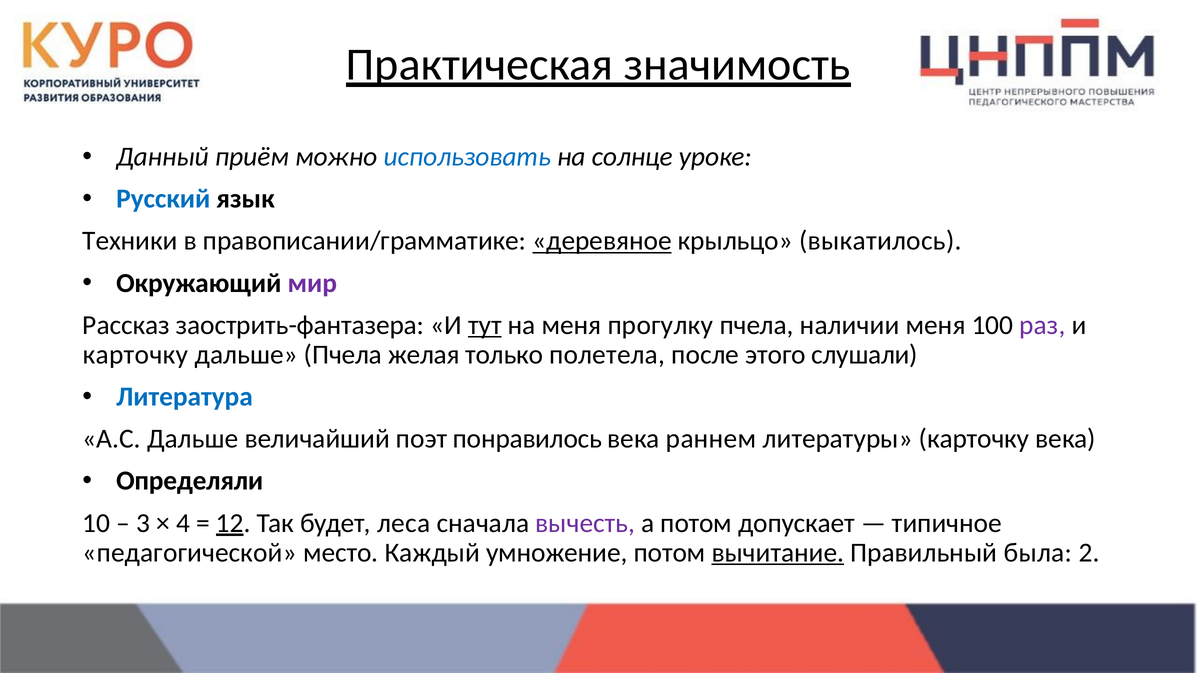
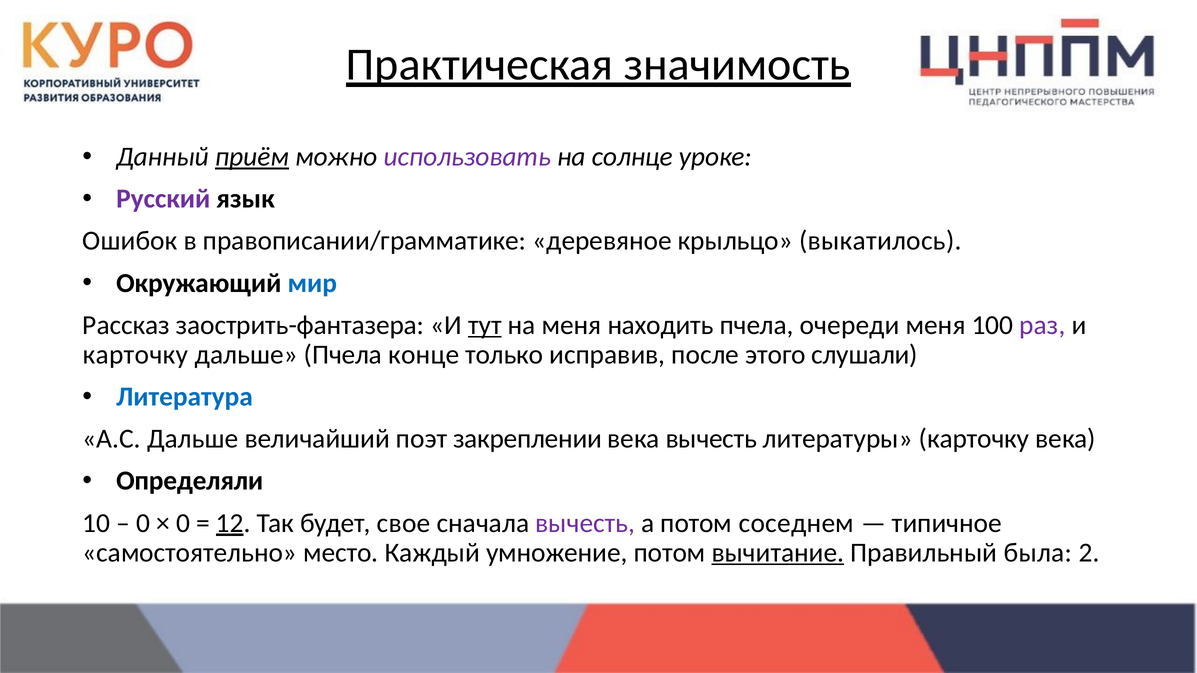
приём underline: none -> present
использовать colour: blue -> purple
Русский colour: blue -> purple
Техники: Техники -> Ошибок
деревяное underline: present -> none
мир colour: purple -> blue
прогулку: прогулку -> находить
наличии: наличии -> очереди
желая: желая -> конце
полетела: полетела -> исправив
понравилось: понравилось -> закреплении
века раннем: раннем -> вычесть
3 at (143, 523): 3 -> 0
4 at (183, 523): 4 -> 0
леса: леса -> свое
допускает: допускает -> соседнем
педагогической: педагогической -> самостоятельно
